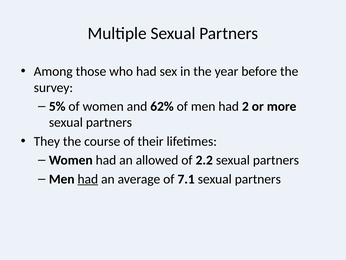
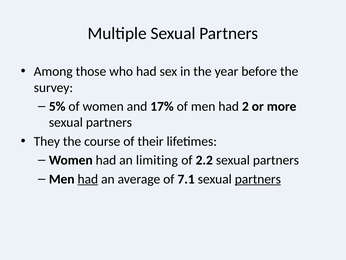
62%: 62% -> 17%
allowed: allowed -> limiting
partners at (258, 179) underline: none -> present
